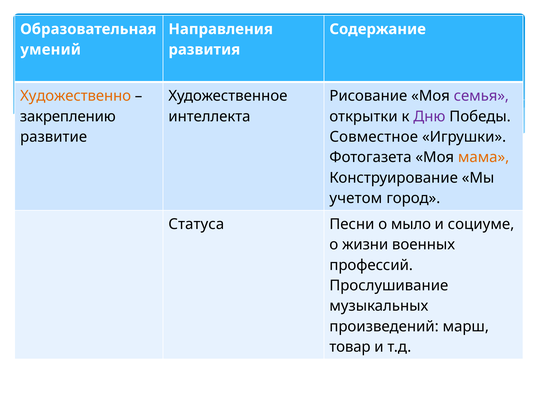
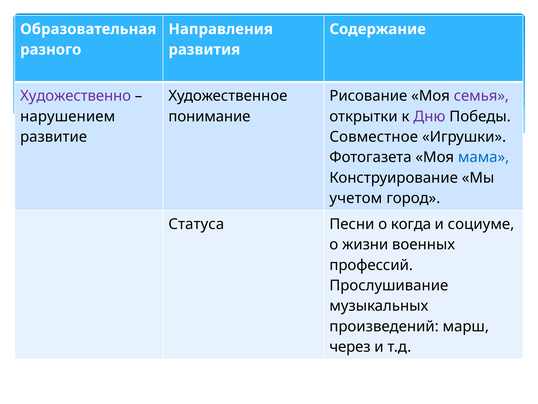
умений: умений -> разного
Художественно colour: orange -> purple
закреплению: закреплению -> нарушением
интеллекта: интеллекта -> понимание
мама colour: orange -> blue
мыло: мыло -> когда
товар: товар -> через
